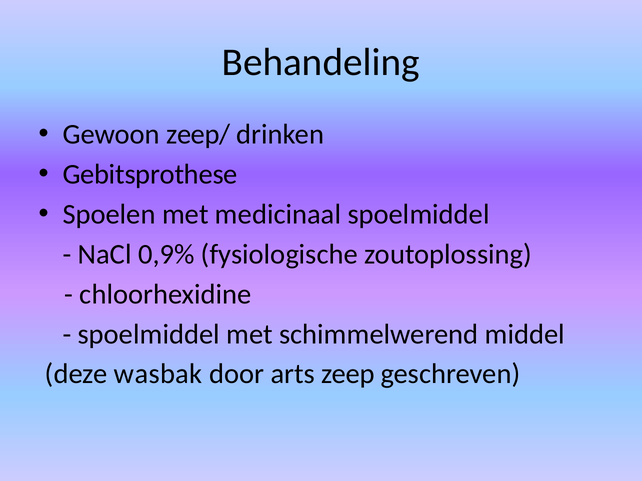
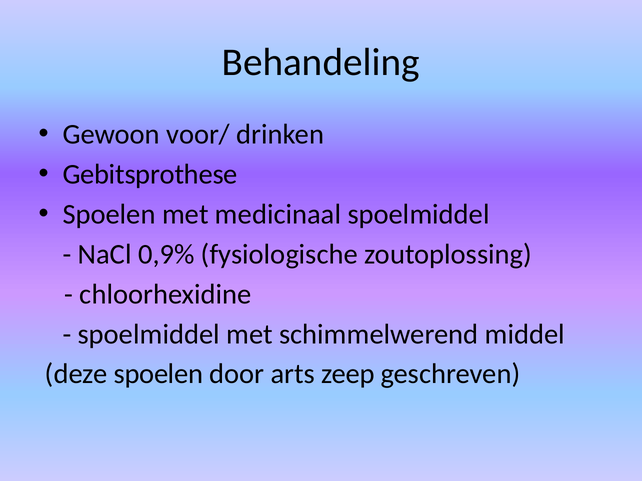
zeep/: zeep/ -> voor/
deze wasbak: wasbak -> spoelen
